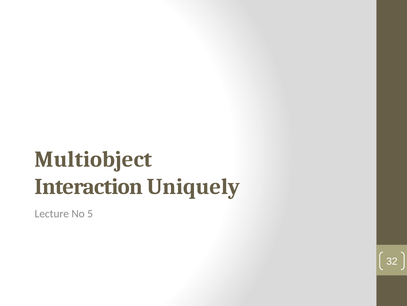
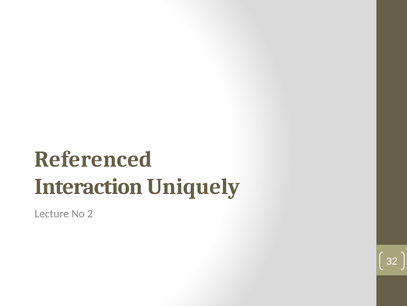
Multiobject: Multiobject -> Referenced
5: 5 -> 2
